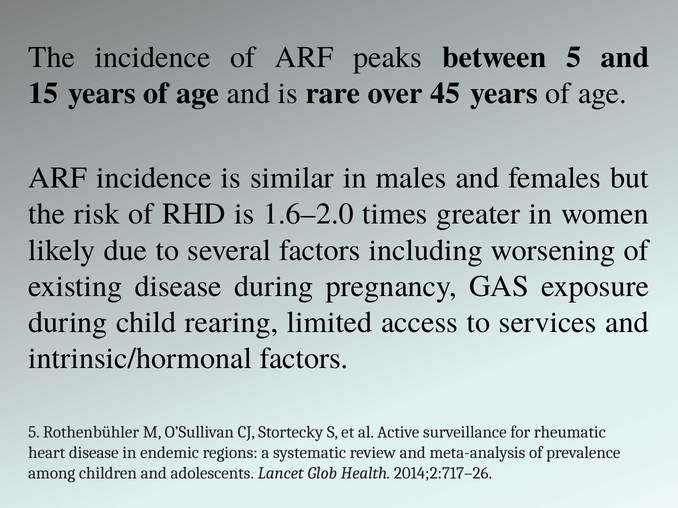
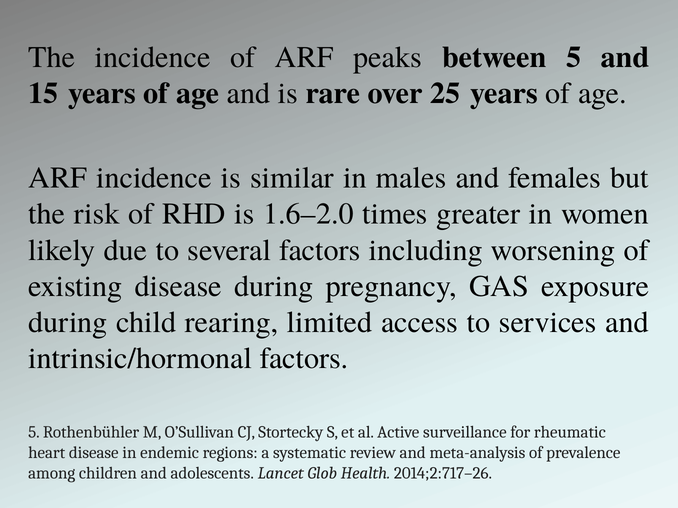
45: 45 -> 25
